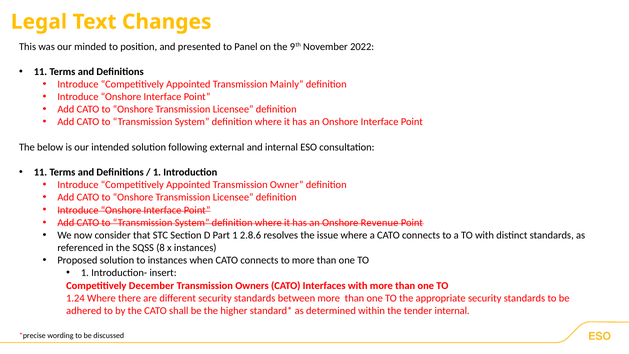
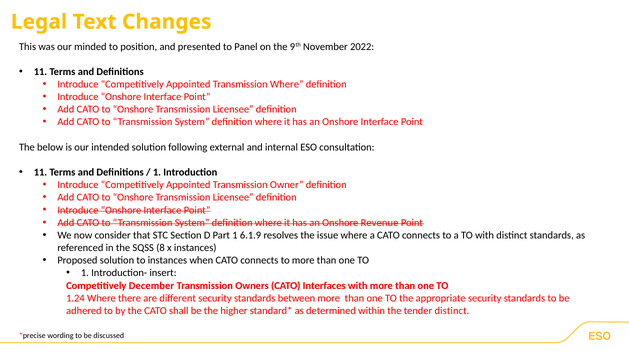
Transmission Mainly: Mainly -> Where
2.8.6: 2.8.6 -> 6.1.9
tender internal: internal -> distinct
